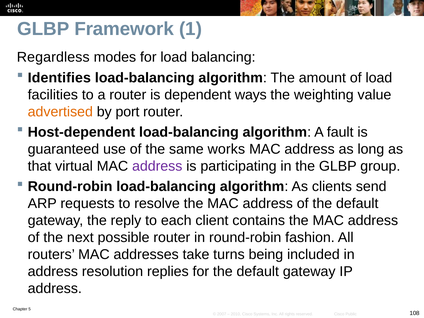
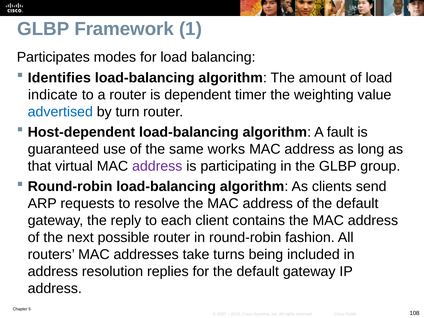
Regardless: Regardless -> Participates
facilities: facilities -> indicate
ways: ways -> timer
advertised colour: orange -> blue
port: port -> turn
